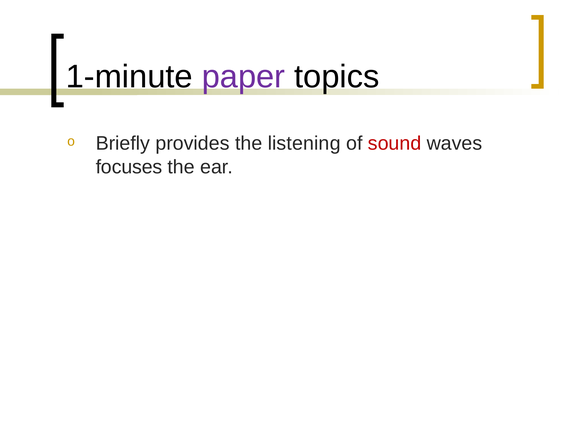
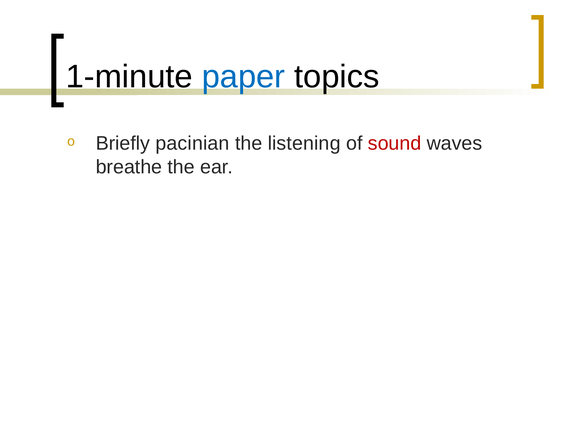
paper colour: purple -> blue
provides: provides -> pacinian
focuses: focuses -> breathe
